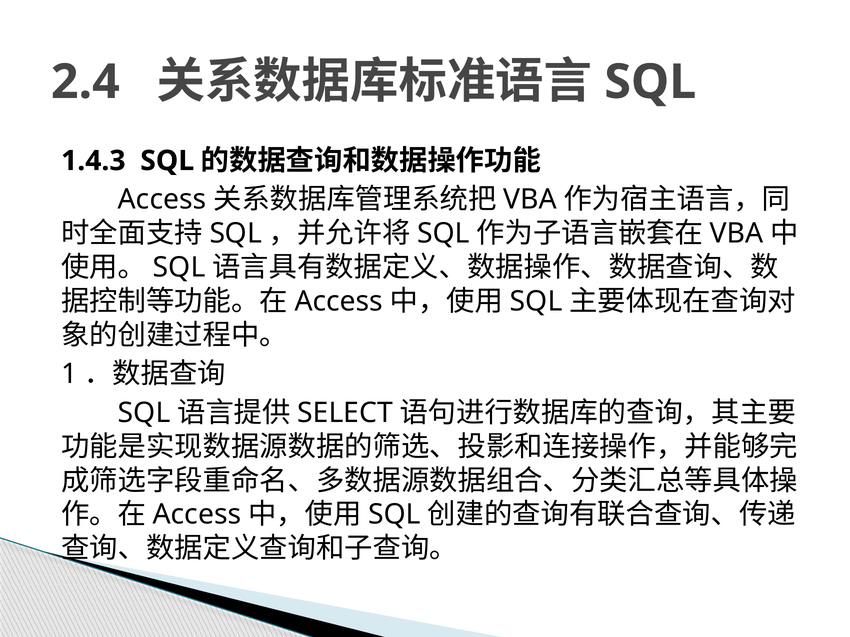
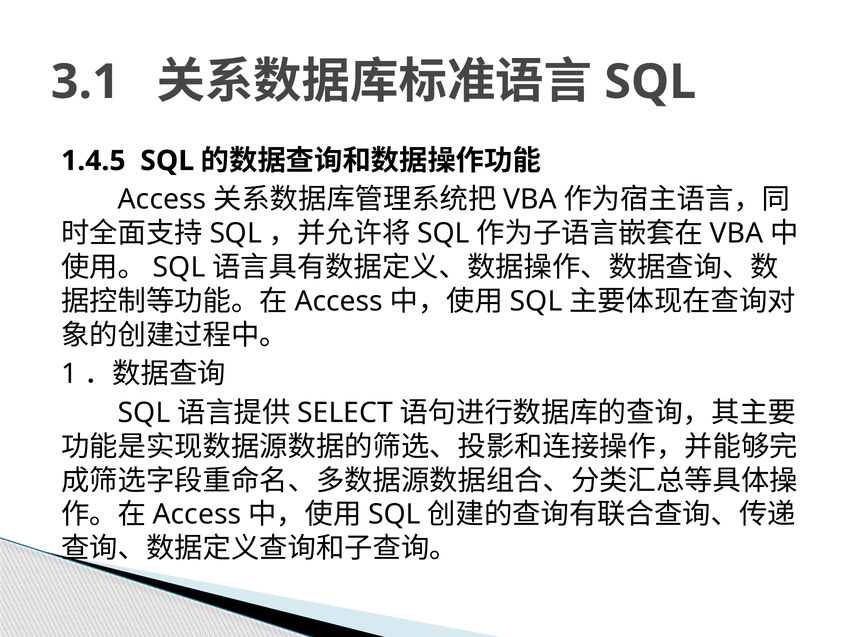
2.4: 2.4 -> 3.1
1.4.3: 1.4.3 -> 1.4.5
